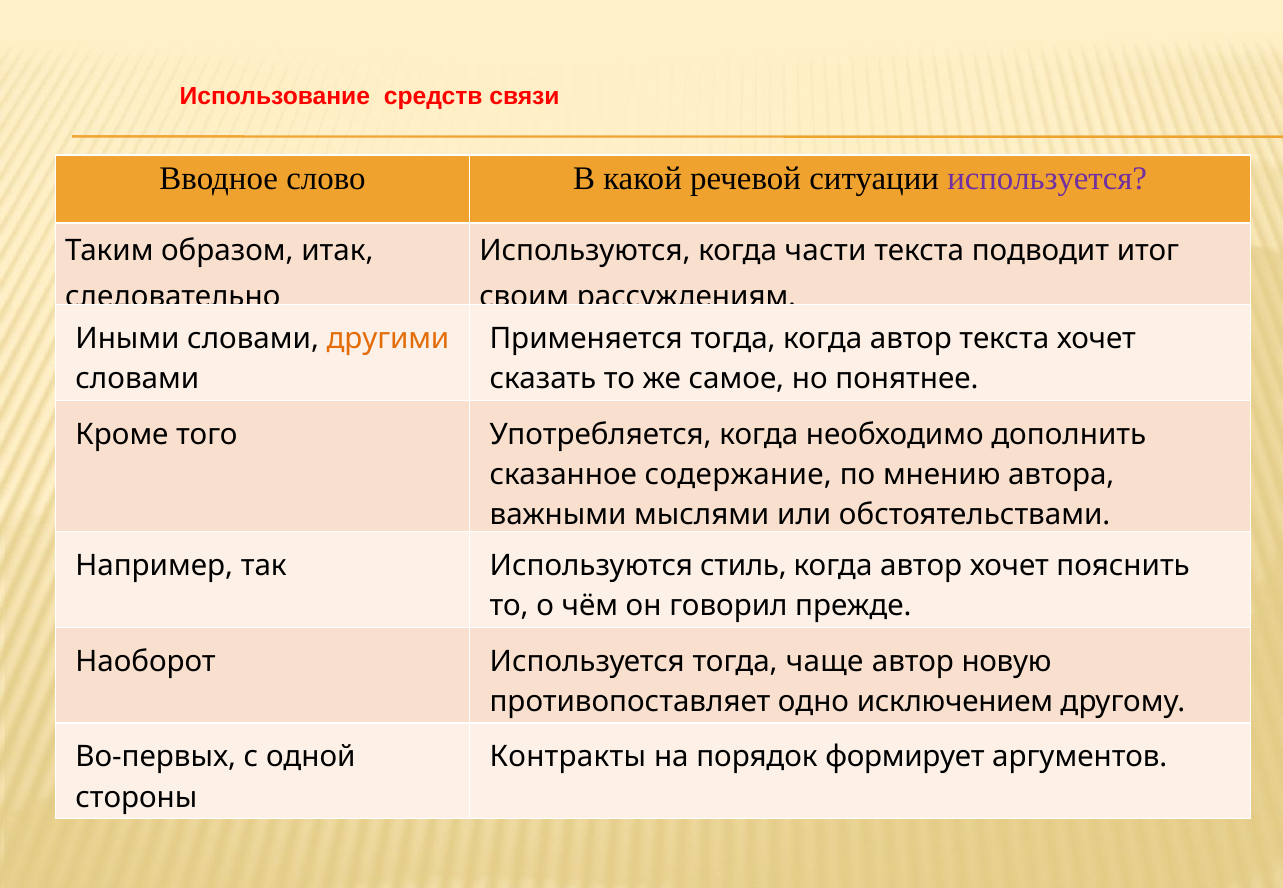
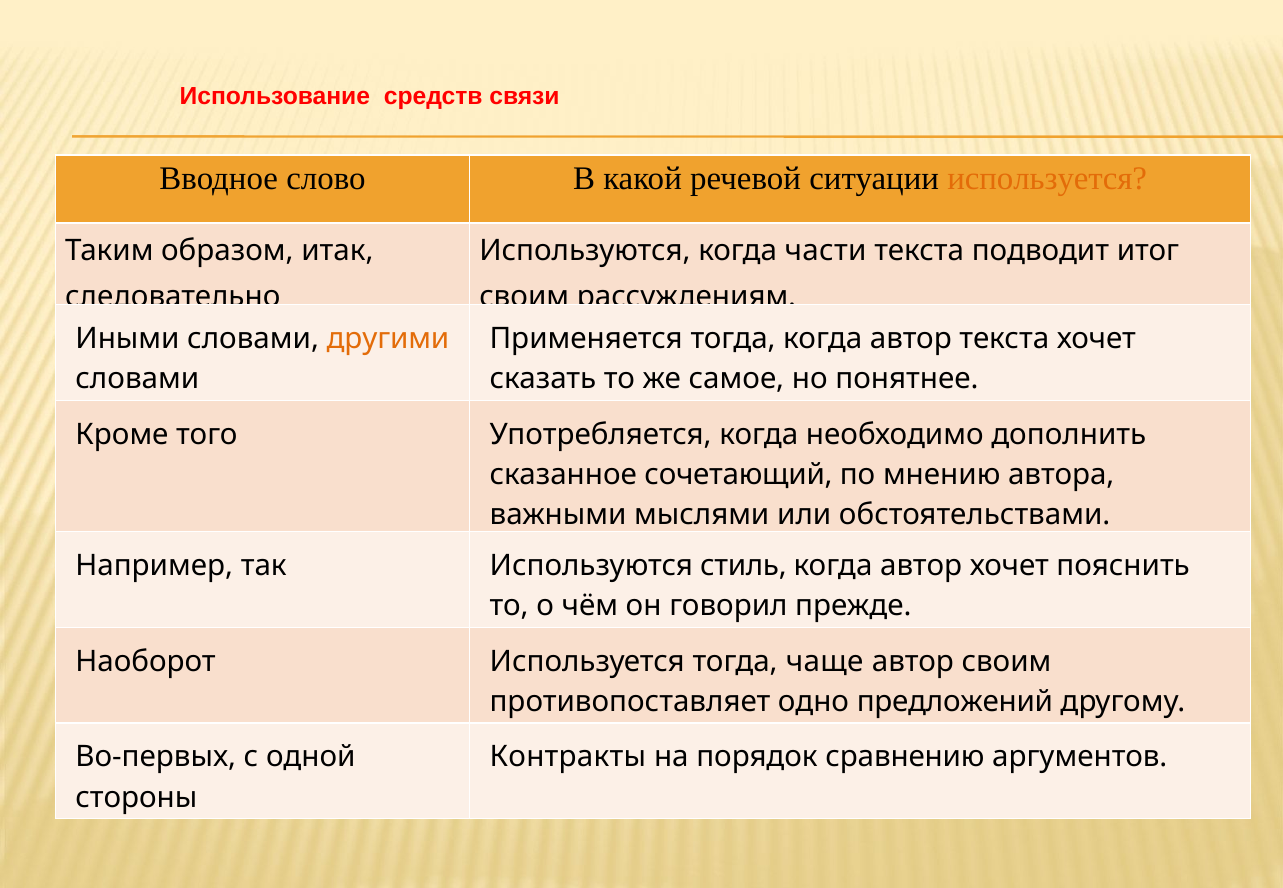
используется at (1047, 179) colour: purple -> orange
содержание: содержание -> сочетающий
автор новую: новую -> своим
исключением: исключением -> предложений
формирует: формирует -> сравнению
